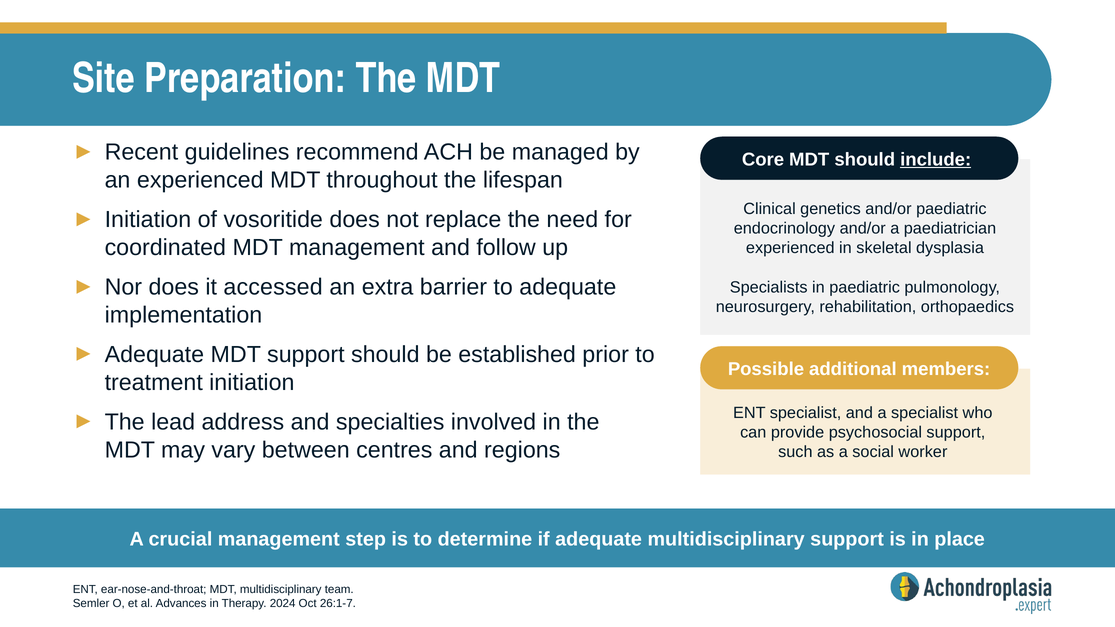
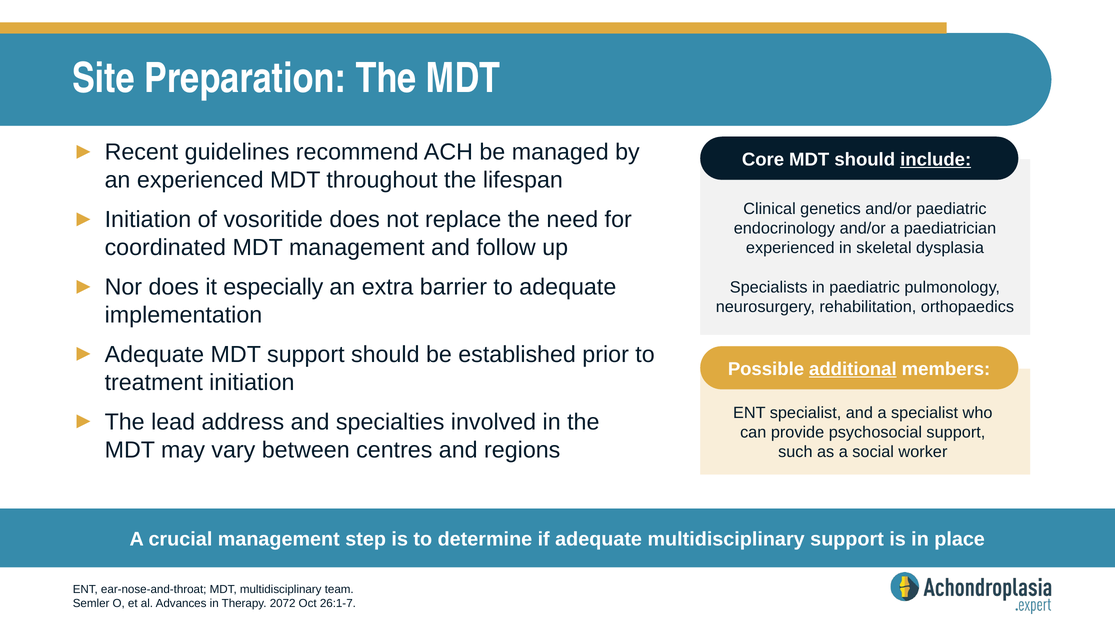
accessed: accessed -> especially
additional underline: none -> present
2024: 2024 -> 2072
